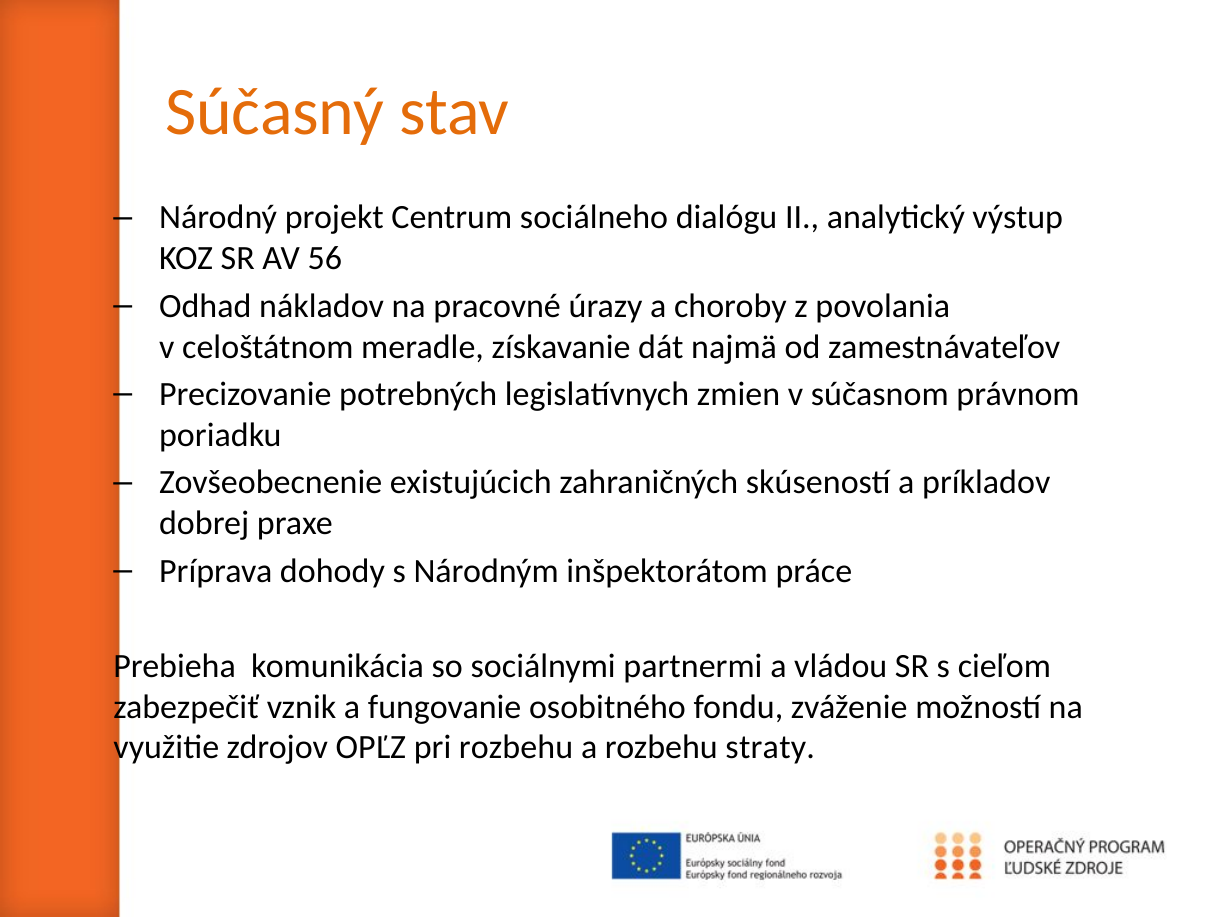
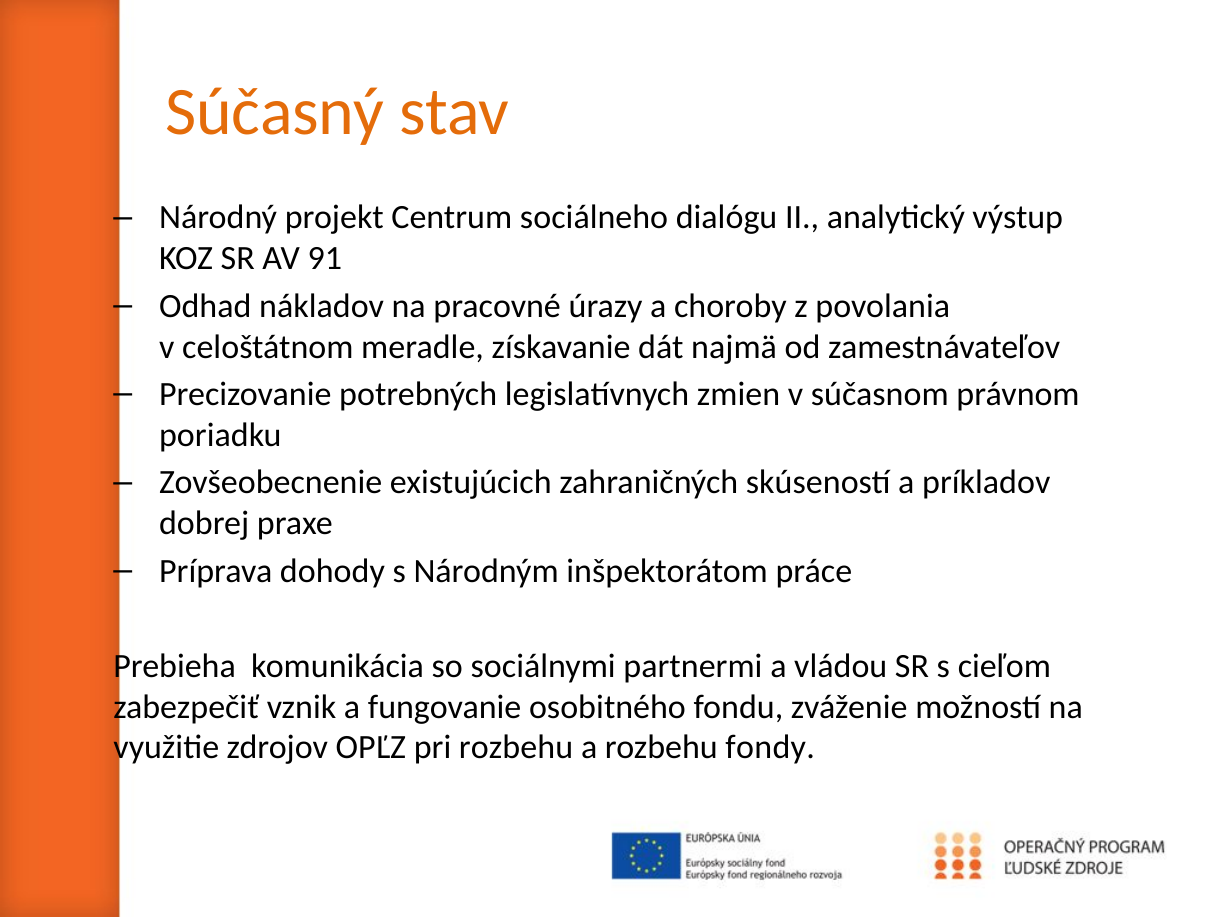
56: 56 -> 91
straty: straty -> fondy
